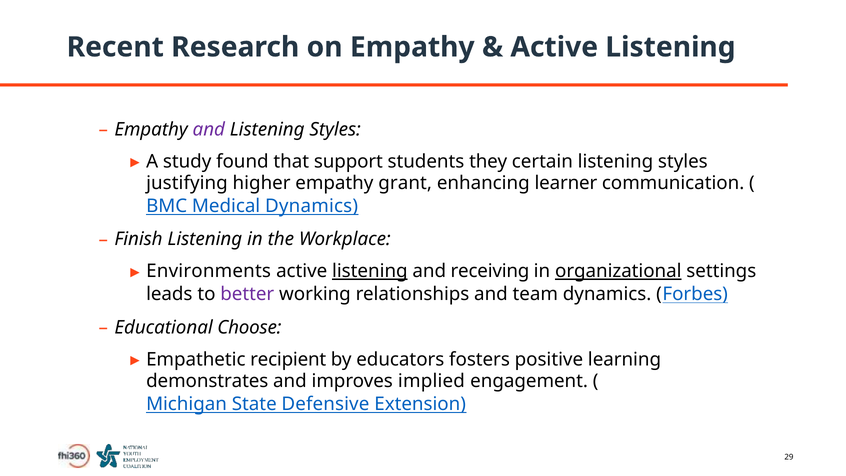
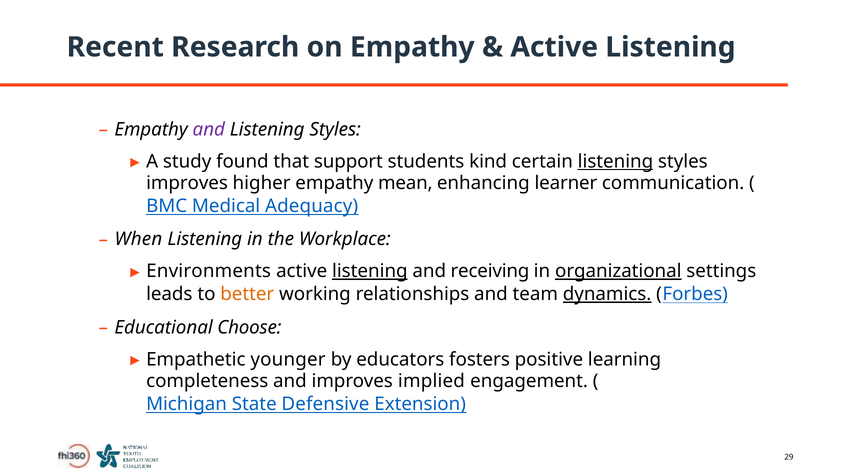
they: they -> kind
listening at (615, 161) underline: none -> present
justifying at (187, 183): justifying -> improves
grant: grant -> mean
Medical Dynamics: Dynamics -> Adequacy
Finish: Finish -> When
better colour: purple -> orange
dynamics at (607, 294) underline: none -> present
recipient: recipient -> younger
demonstrates: demonstrates -> completeness
